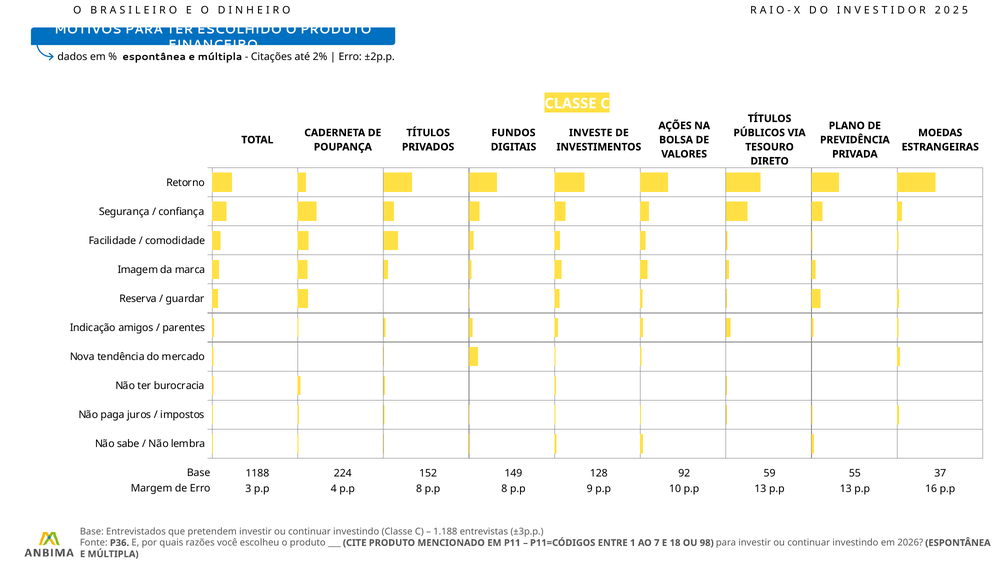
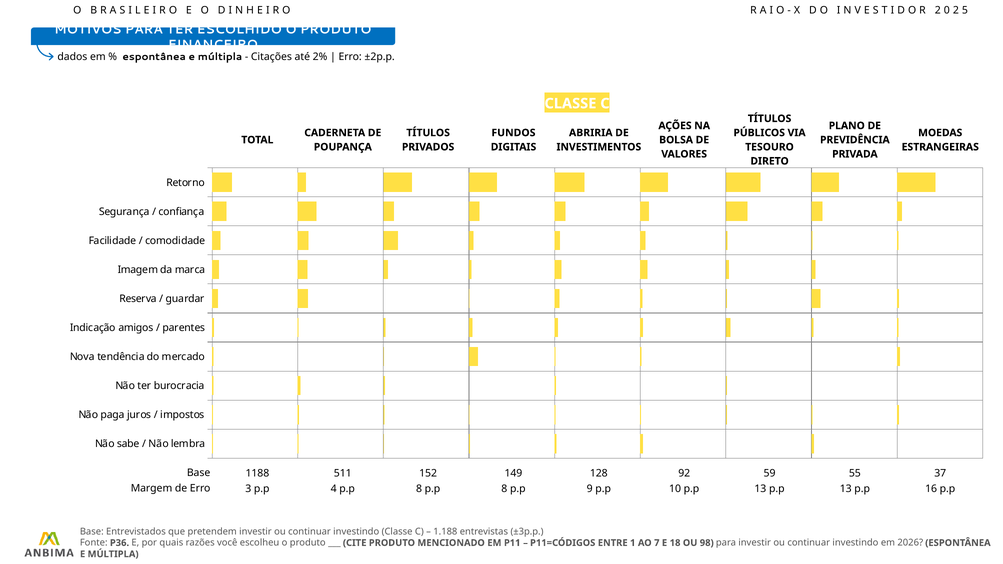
INVESTE: INVESTE -> ABRIRIA
224: 224 -> 511
